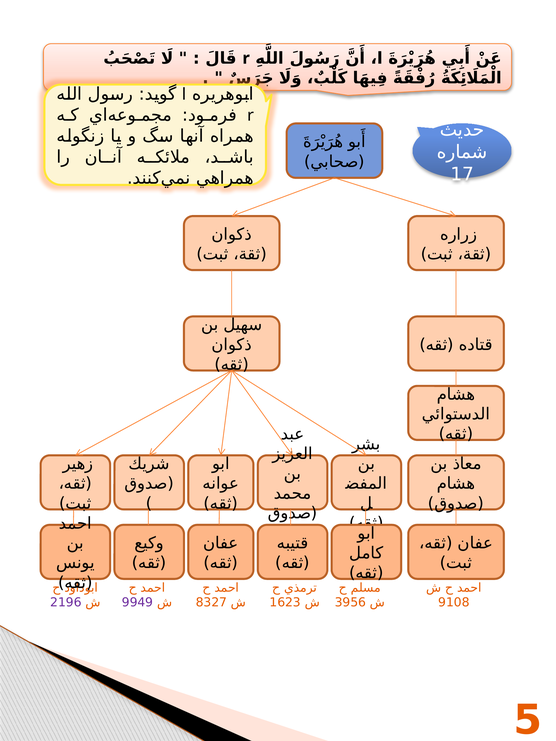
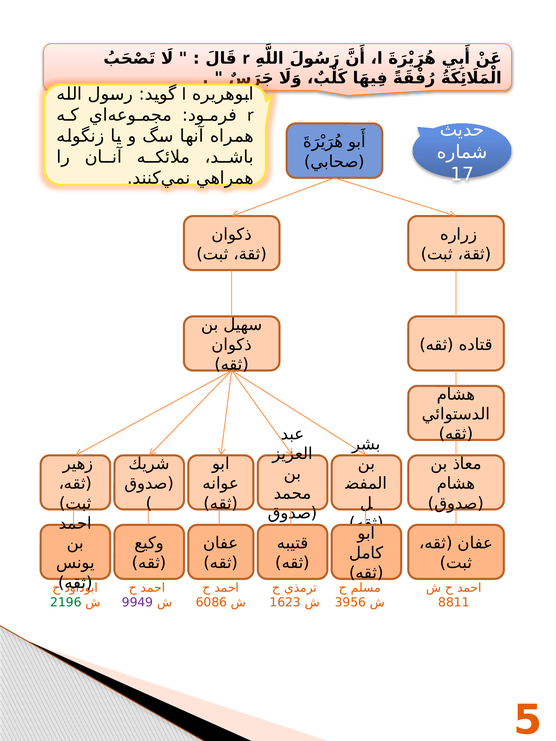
2196 colour: purple -> green
8327: 8327 -> 6086
9108: 9108 -> 8811
